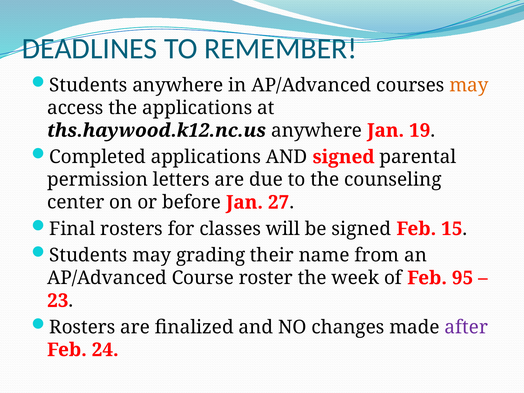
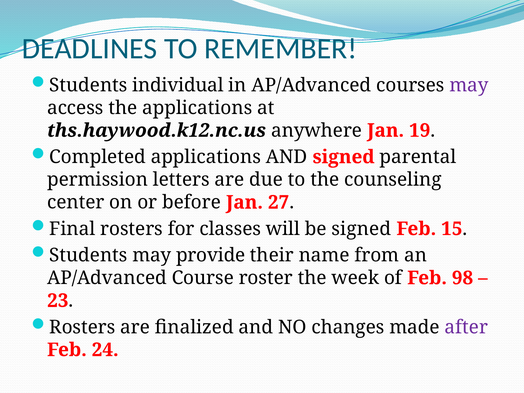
Students anywhere: anywhere -> individual
may at (469, 85) colour: orange -> purple
grading: grading -> provide
95: 95 -> 98
